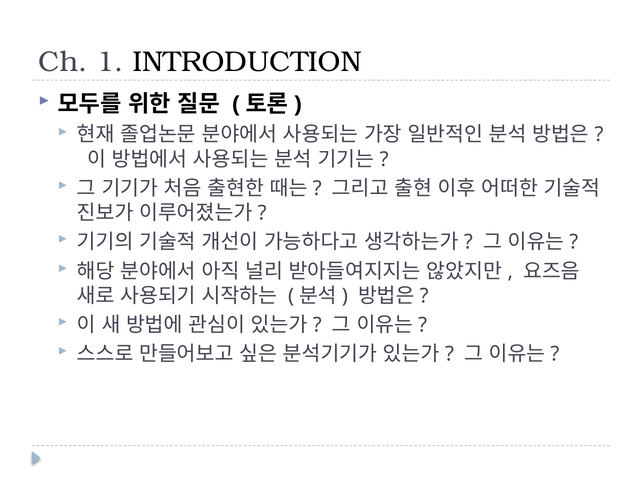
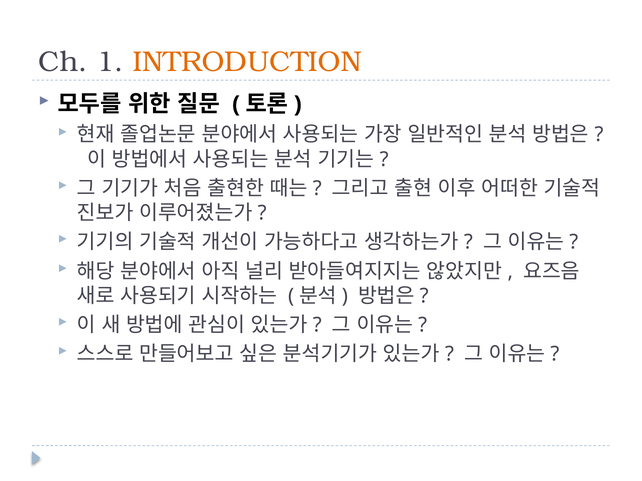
INTRODUCTION colour: black -> orange
